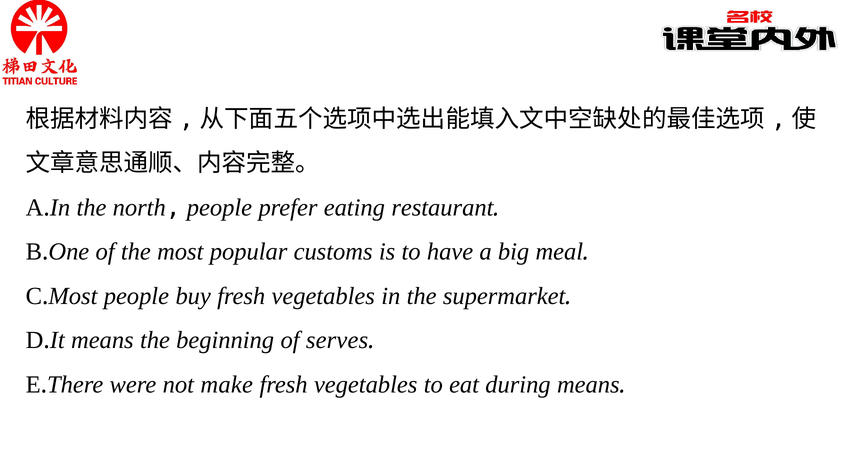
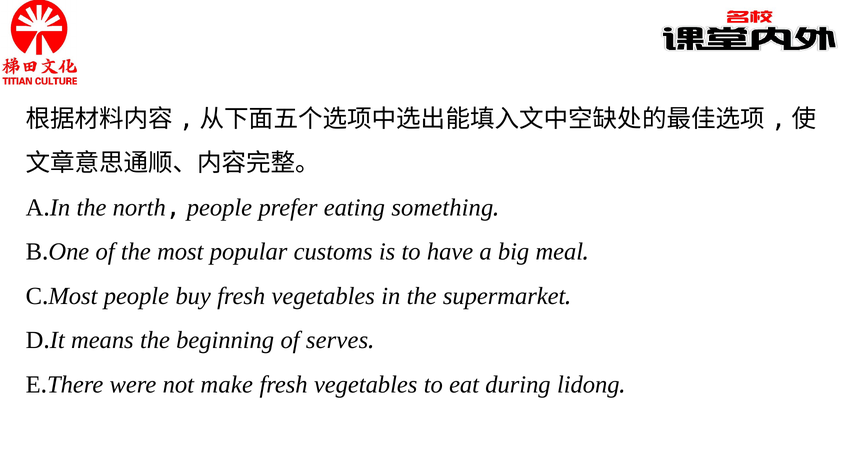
restaurant: restaurant -> something
during means: means -> lidong
